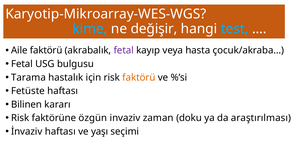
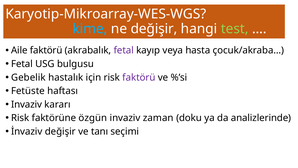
test colour: light blue -> light green
Tarama: Tarama -> Gebelik
faktörü at (139, 77) colour: orange -> purple
Bilinen at (26, 104): Bilinen -> Invaziv
araştırılması: araştırılması -> analizlerinde
İnvaziv haftası: haftası -> değişir
yaşı: yaşı -> tanı
